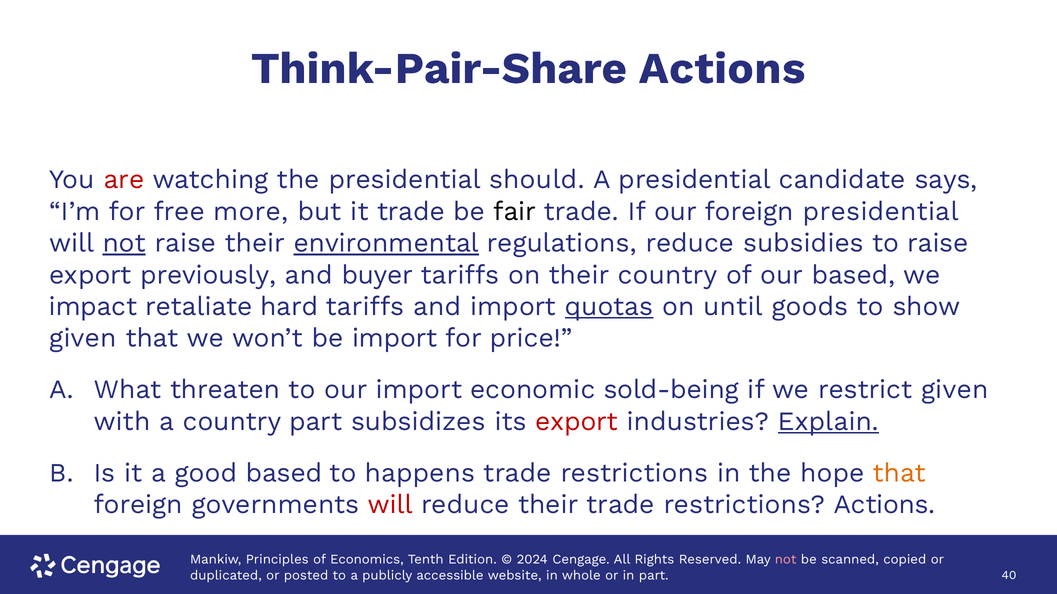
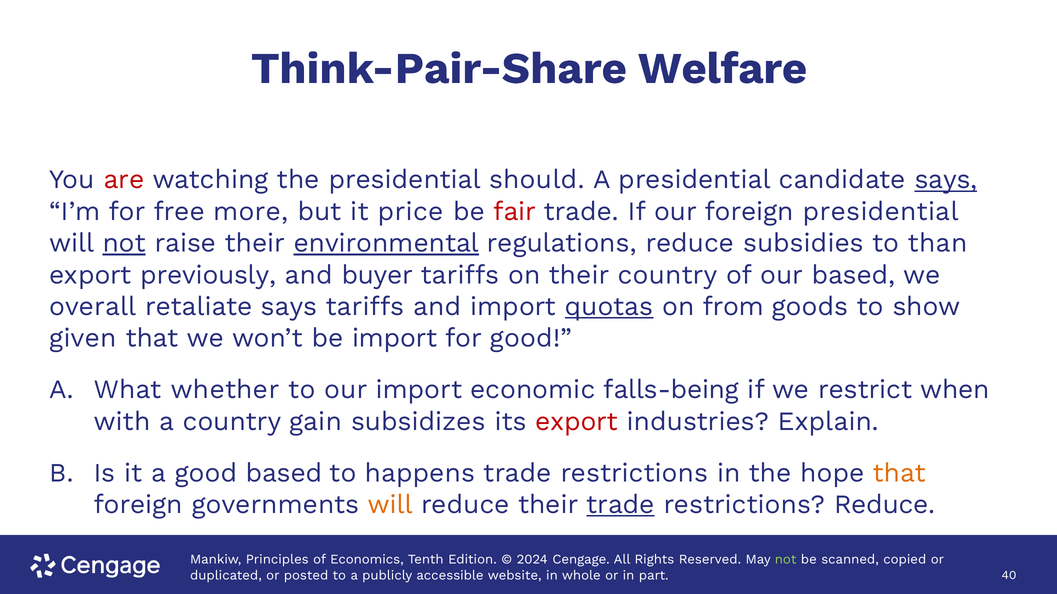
Think-Pair-Share Actions: Actions -> Welfare
says at (946, 180) underline: none -> present
it trade: trade -> price
fair colour: black -> red
to raise: raise -> than
impact: impact -> overall
retaliate hard: hard -> says
until: until -> from
for price: price -> good
threaten: threaten -> whether
sold-being: sold-being -> falls-being
restrict given: given -> when
country part: part -> gain
Explain underline: present -> none
will at (390, 505) colour: red -> orange
trade at (621, 505) underline: none -> present
restrictions Actions: Actions -> Reduce
not at (786, 560) colour: pink -> light green
